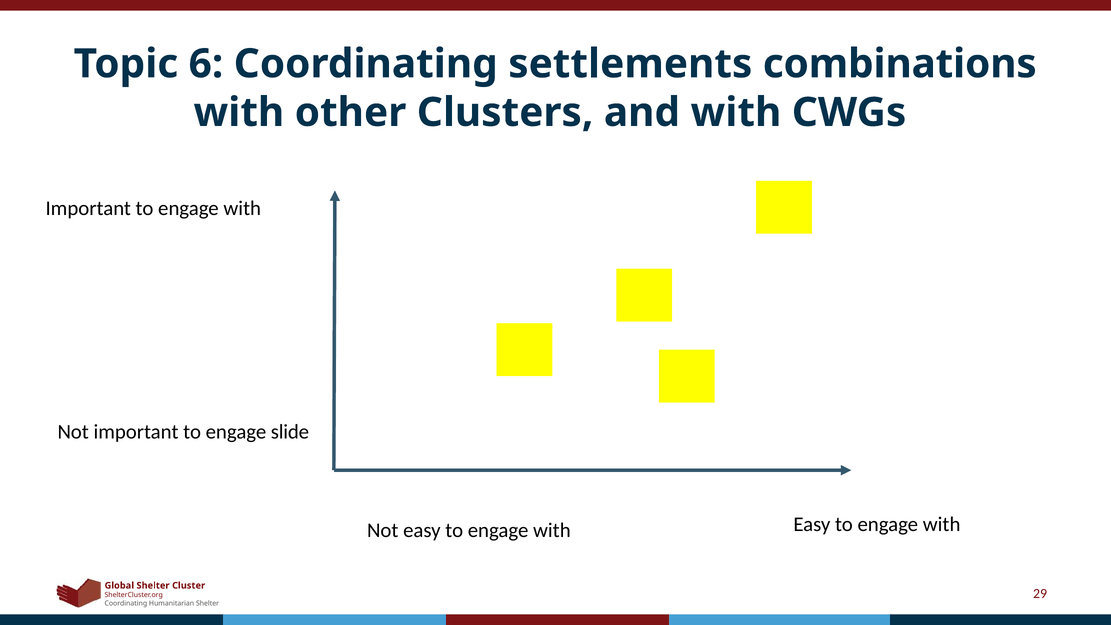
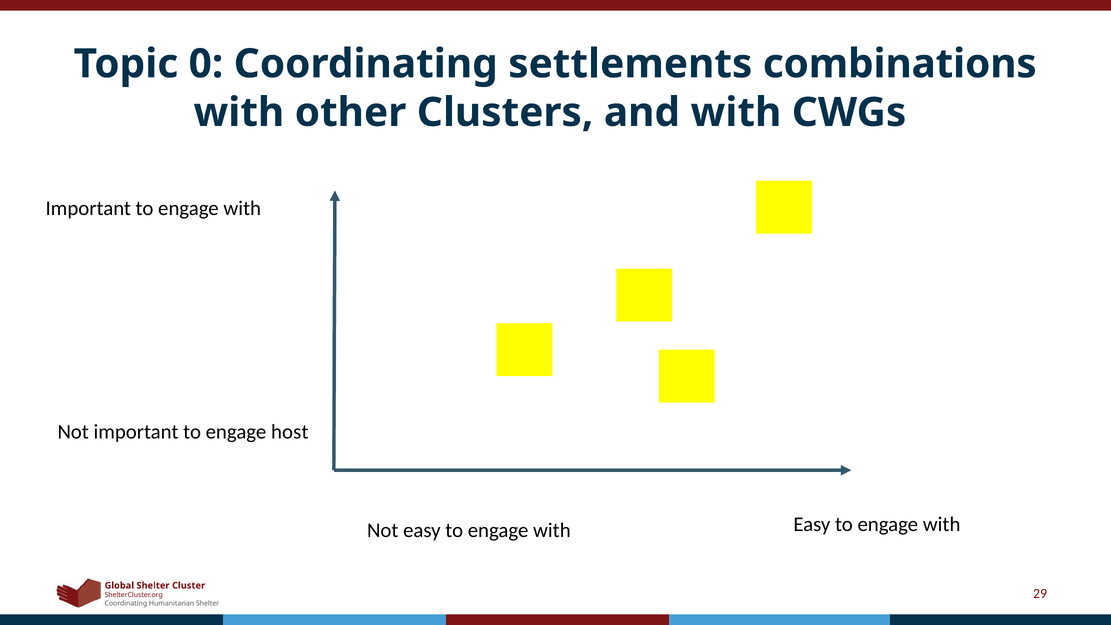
6: 6 -> 0
slide: slide -> host
